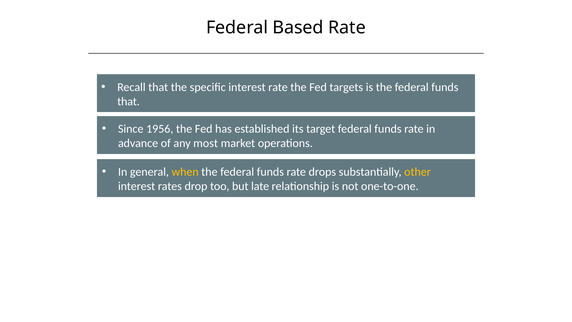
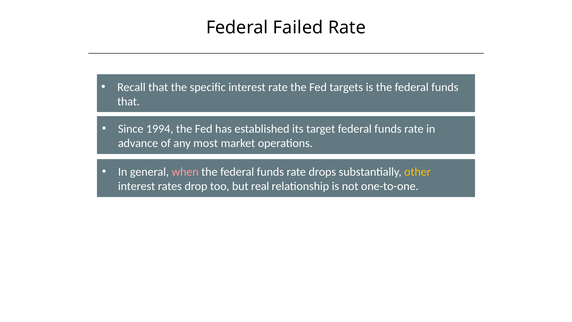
Based: Based -> Failed
1956: 1956 -> 1994
when colour: yellow -> pink
late: late -> real
